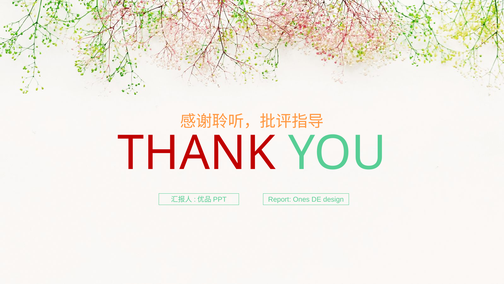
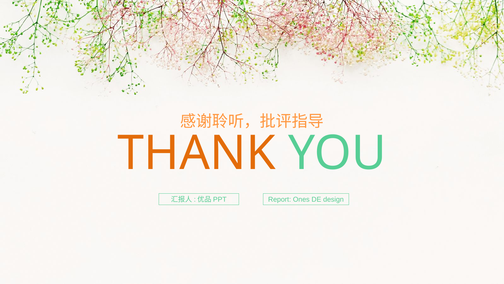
THANK colour: red -> orange
